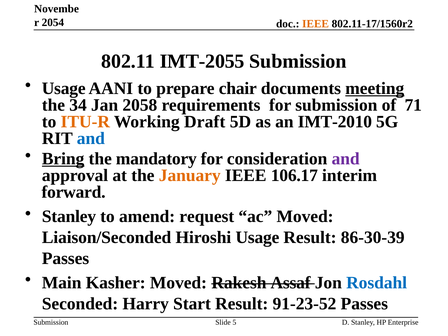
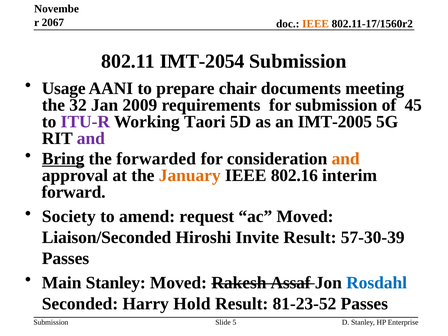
2054: 2054 -> 2067
IMT-2055: IMT-2055 -> IMT-2054
meeting underline: present -> none
34: 34 -> 32
2058: 2058 -> 2009
71: 71 -> 45
ITU-R colour: orange -> purple
Draft: Draft -> Taori
IMT-2010: IMT-2010 -> IMT-2005
and at (91, 139) colour: blue -> purple
mandatory: mandatory -> forwarded
and at (346, 159) colour: purple -> orange
106.17: 106.17 -> 802.16
Stanley at (69, 216): Stanley -> Society
Hiroshi Usage: Usage -> Invite
86-30-39: 86-30-39 -> 57-30-39
Main Kasher: Kasher -> Stanley
Start: Start -> Hold
91-23-52: 91-23-52 -> 81-23-52
